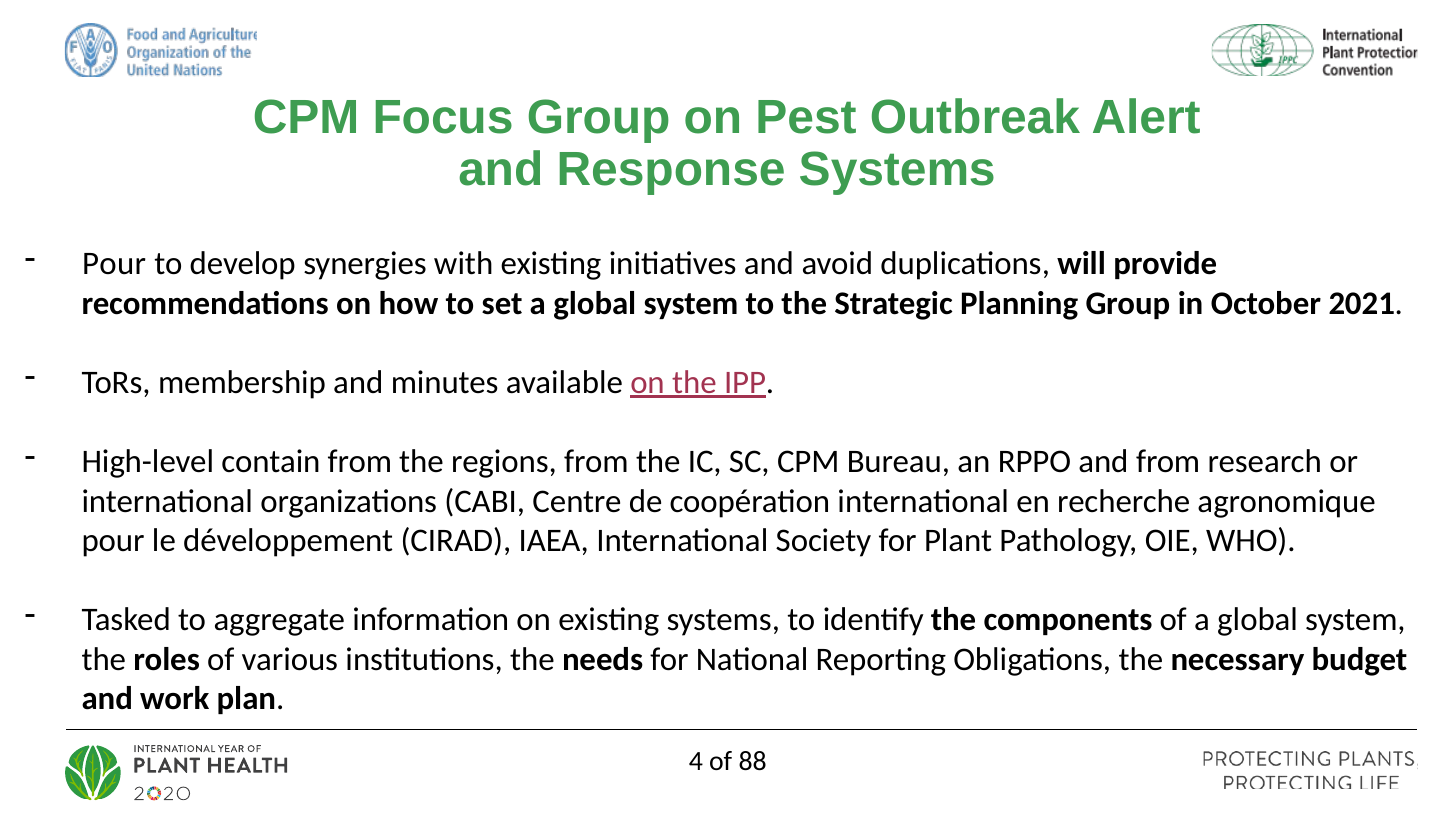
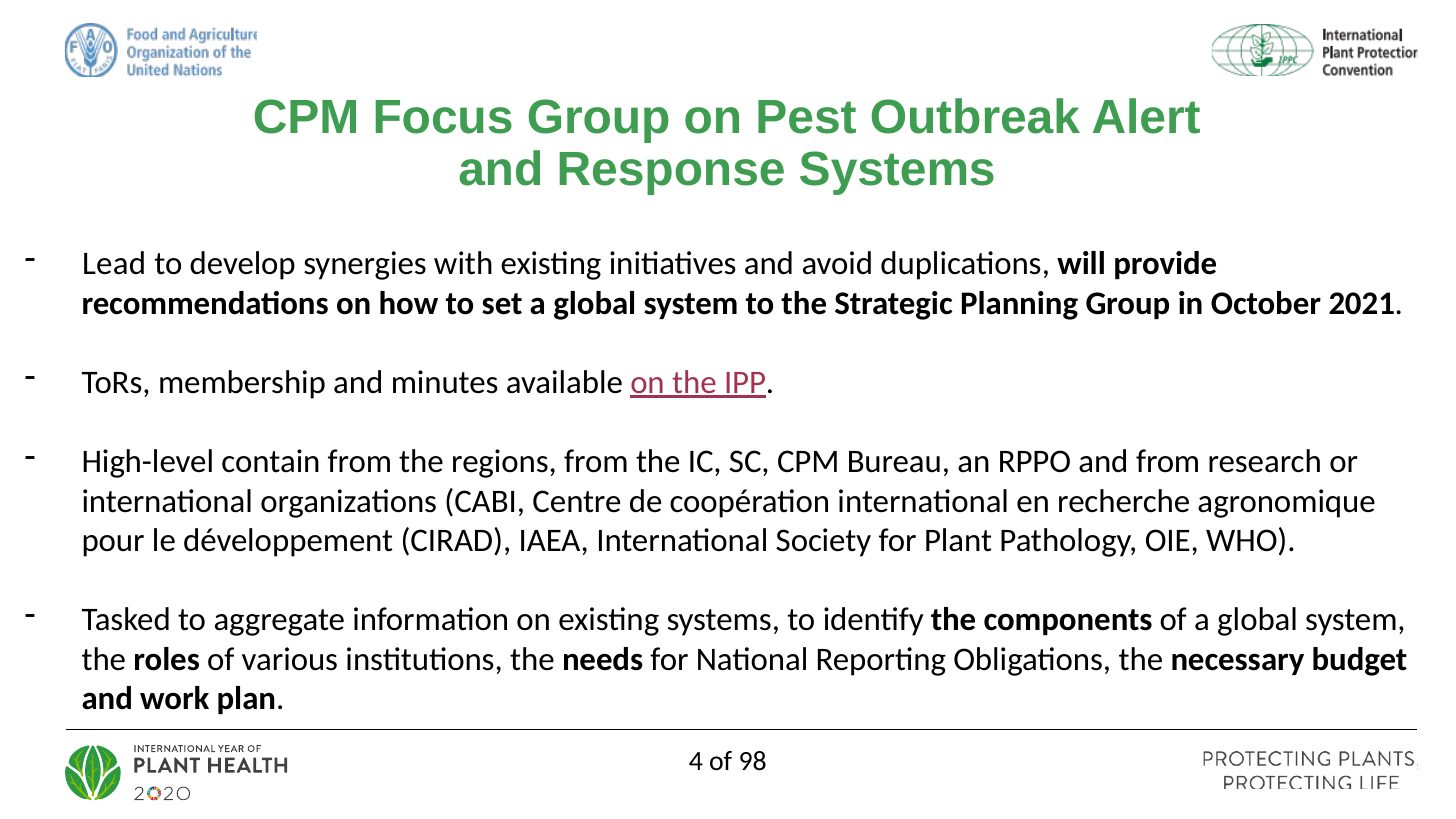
Pour at (114, 264): Pour -> Lead
88: 88 -> 98
